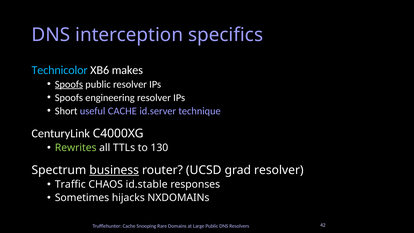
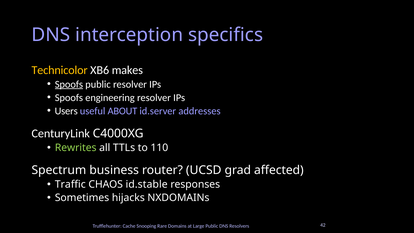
Technicolor colour: light blue -> yellow
Short: Short -> Users
useful CACHE: CACHE -> ABOUT
technique: technique -> addresses
130: 130 -> 110
business underline: present -> none
grad resolver: resolver -> affected
